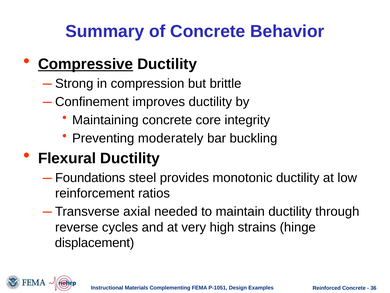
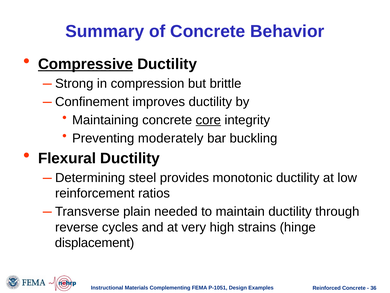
core underline: none -> present
Foundations: Foundations -> Determining
axial: axial -> plain
